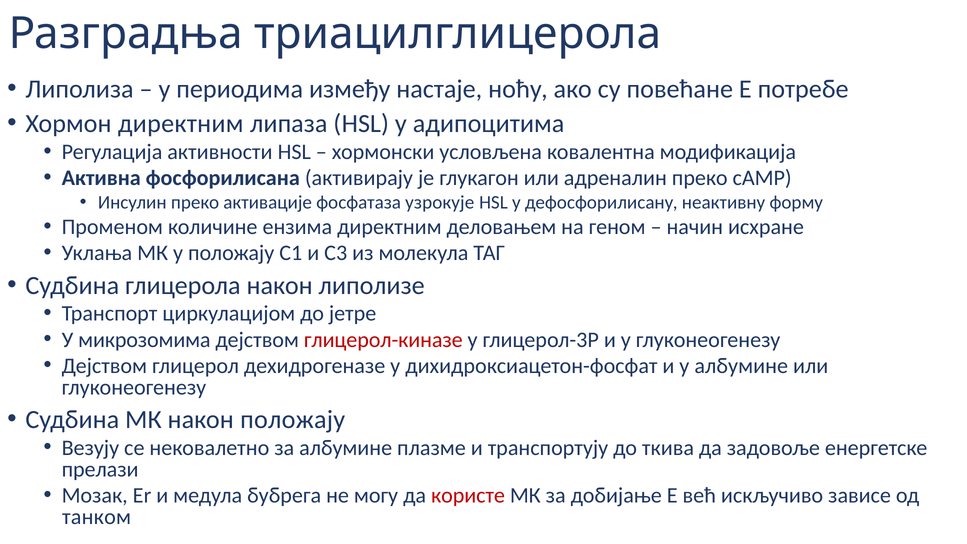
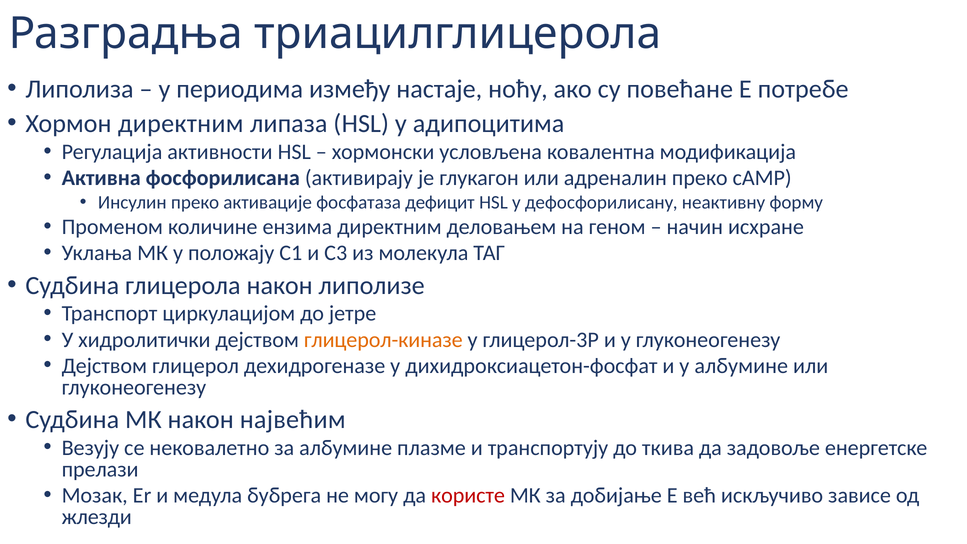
узрокује: узрокује -> дефицит
микрозомима: микрозомима -> хидролитички
глицерол-киназе colour: red -> orange
након положају: положају -> највећим
танком: танком -> жлезди
